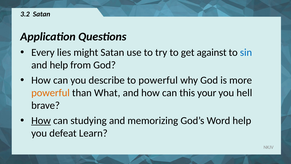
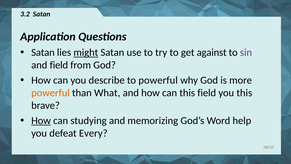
Every at (43, 53): Every -> Satan
might underline: none -> present
sin colour: blue -> purple
and help: help -> field
this your: your -> field
you hell: hell -> this
Learn: Learn -> Every
